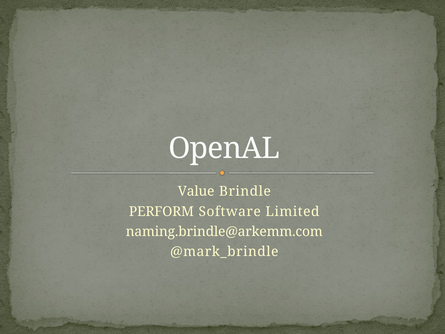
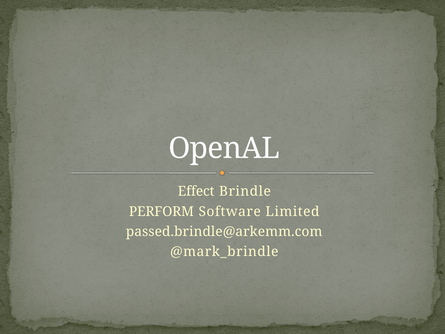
Value: Value -> Effect
naming.brindle@arkemm.com: naming.brindle@arkemm.com -> passed.brindle@arkemm.com
